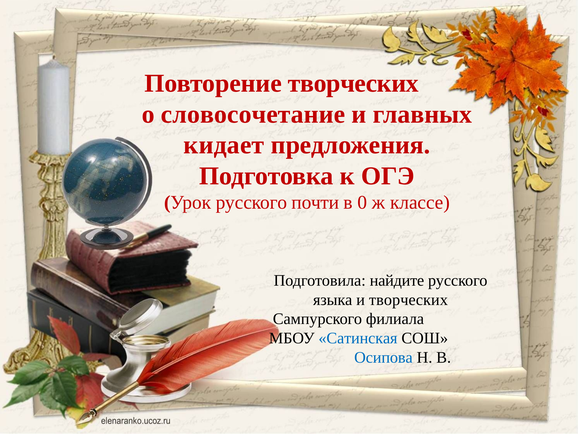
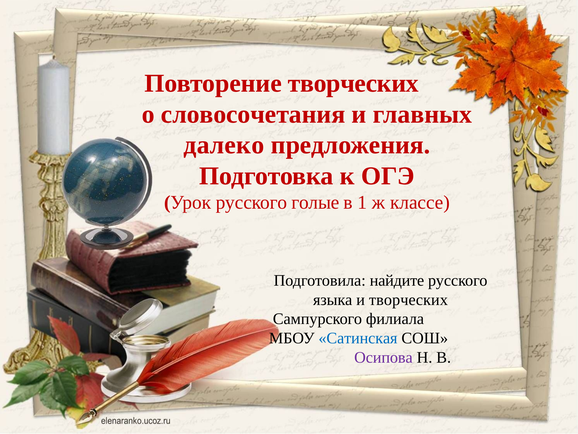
словосочетание: словосочетание -> словосочетания
кидает: кидает -> далеко
почти: почти -> голые
0: 0 -> 1
Осипова colour: blue -> purple
